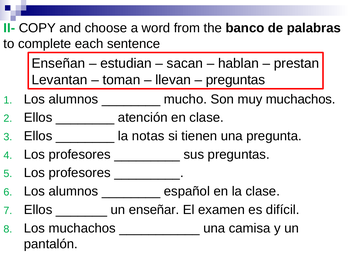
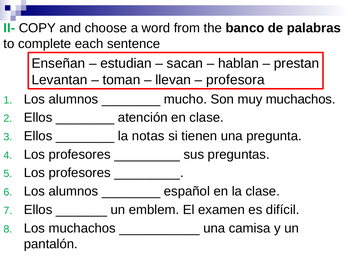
preguntas at (236, 80): preguntas -> profesora
enseñar: enseñar -> emblem
